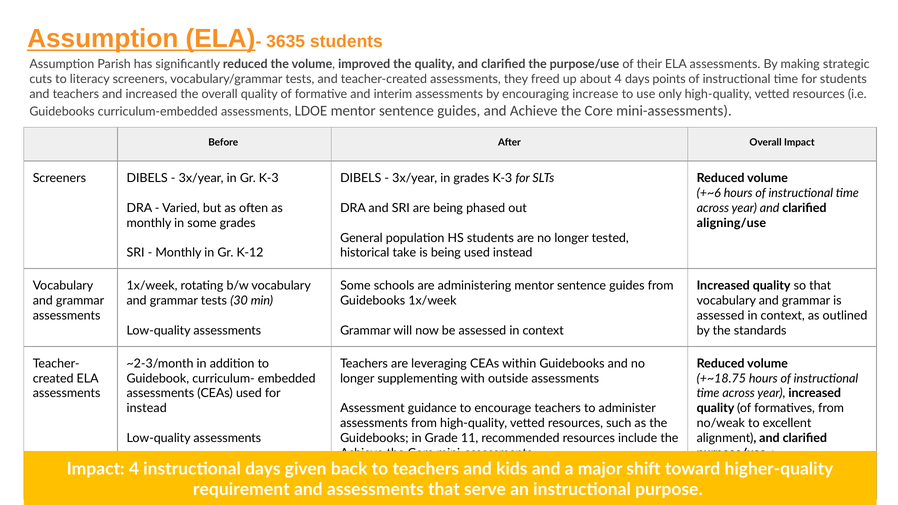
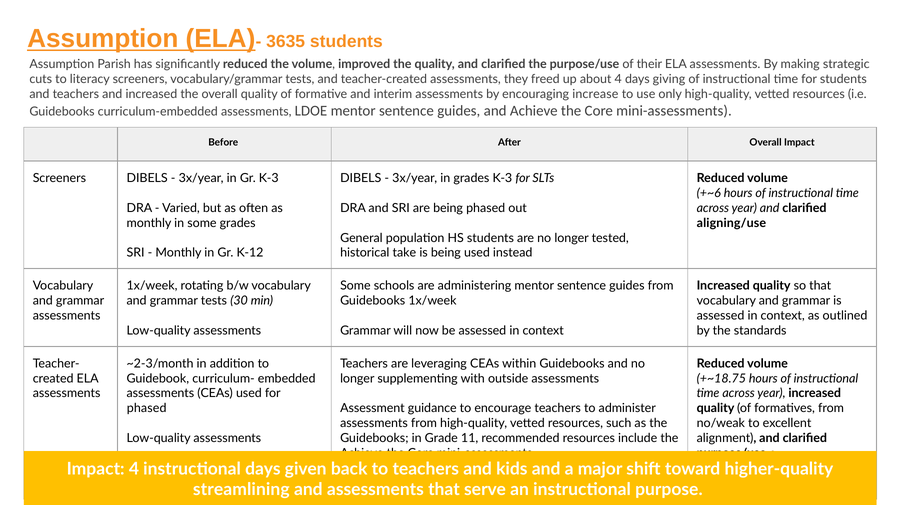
points: points -> giving
instead at (147, 408): instead -> phased
requirement: requirement -> streamlining
